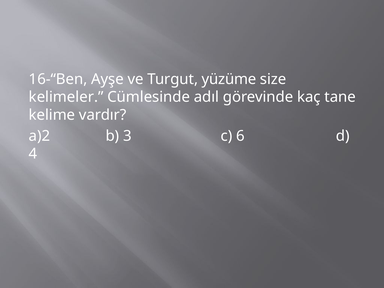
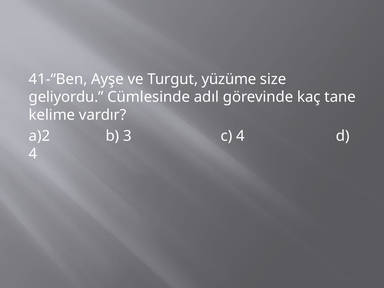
16-“Ben: 16-“Ben -> 41-“Ben
kelimeler: kelimeler -> geliyordu
c 6: 6 -> 4
